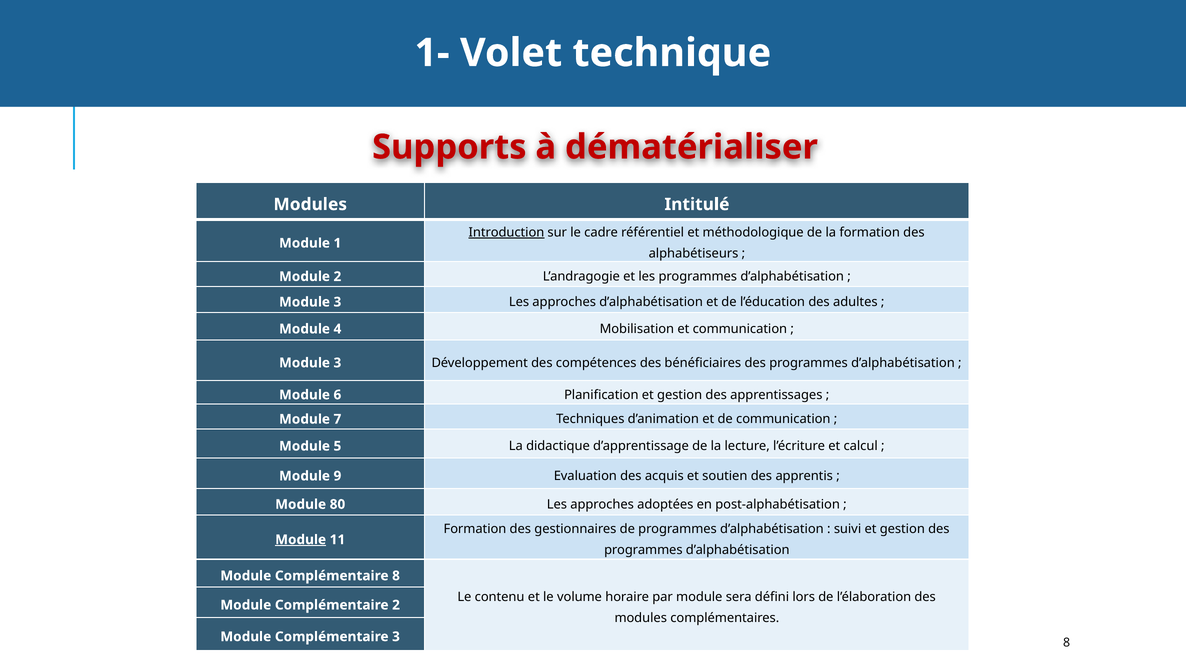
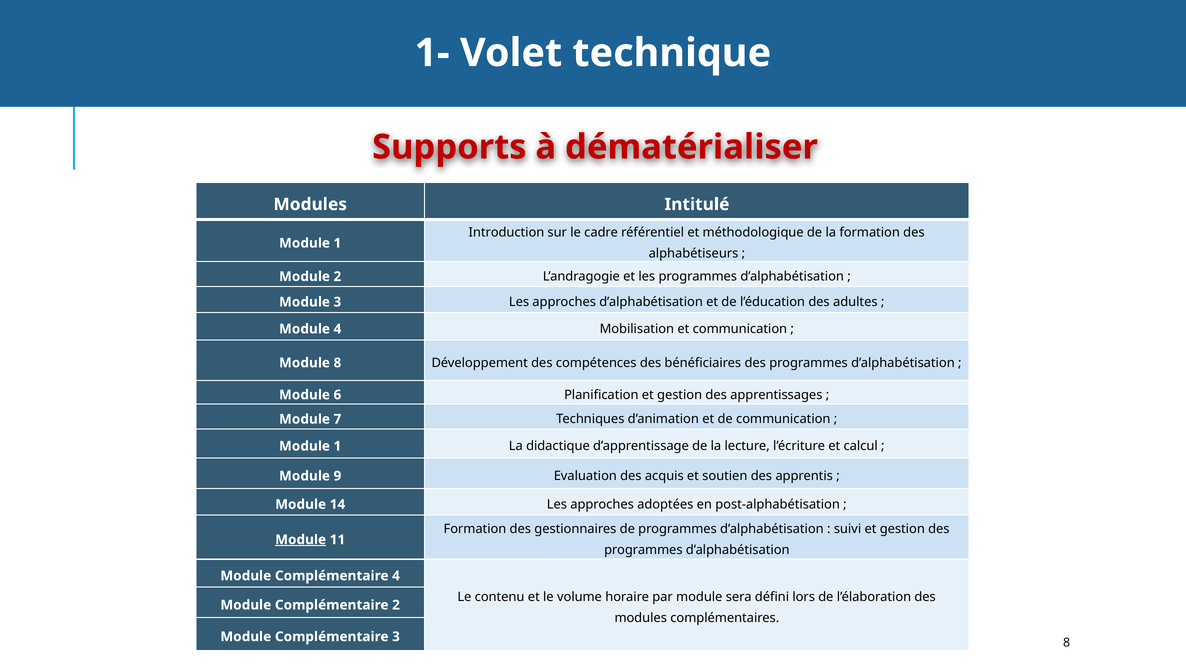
Introduction underline: present -> none
3 at (337, 363): 3 -> 8
5 at (337, 446): 5 -> 1
80: 80 -> 14
Complémentaire 8: 8 -> 4
